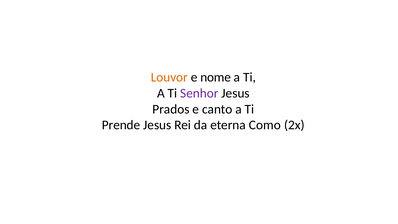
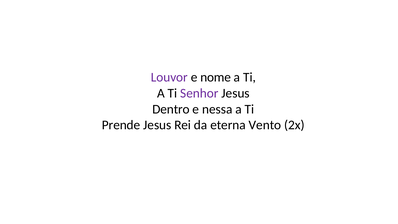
Louvor colour: orange -> purple
Prados: Prados -> Dentro
canto: canto -> nessa
Como: Como -> Vento
